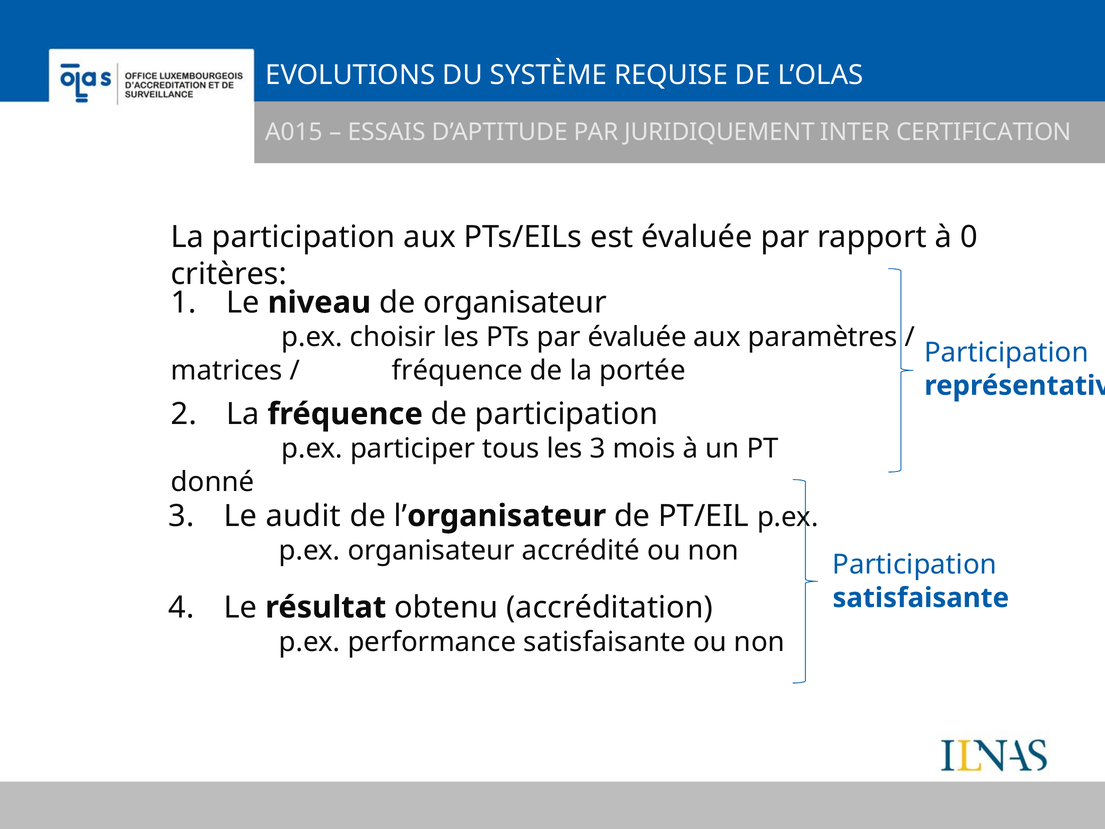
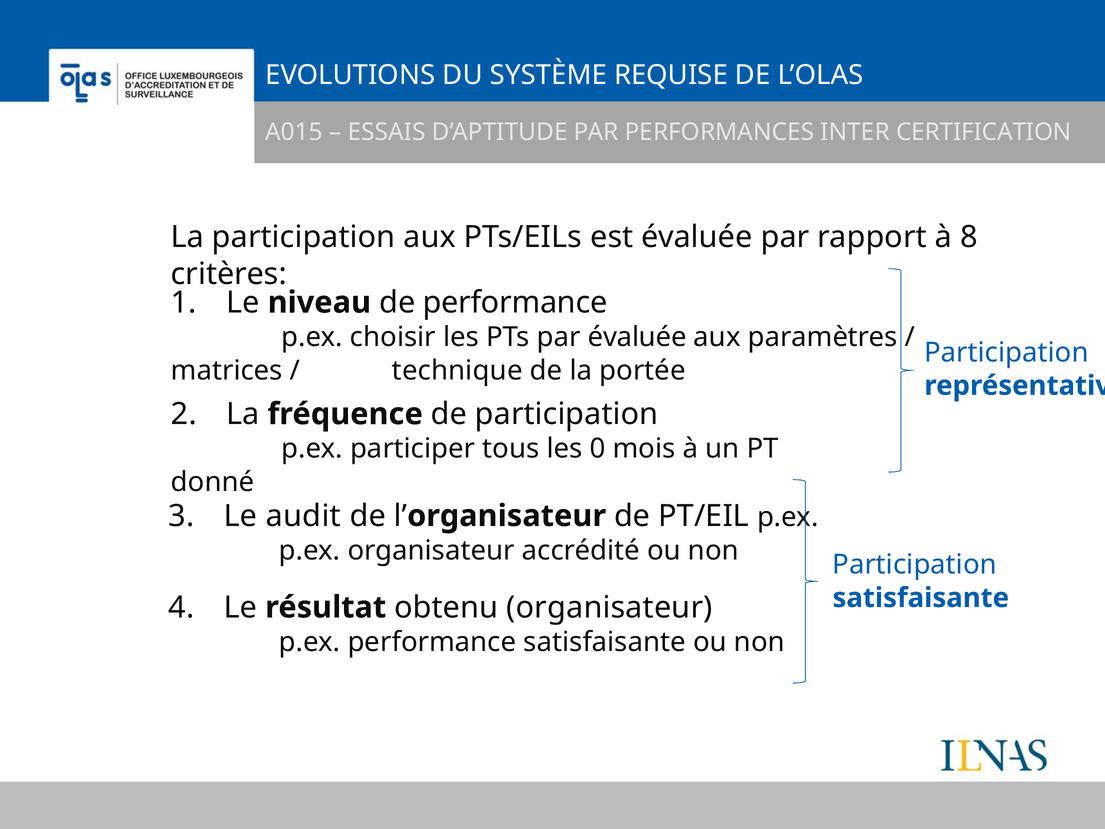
JURIDIQUEMENT: JURIDIQUEMENT -> PERFORMANCES
0: 0 -> 8
de organisateur: organisateur -> performance
fréquence at (457, 370): fréquence -> technique
les 3: 3 -> 0
obtenu accréditation: accréditation -> organisateur
